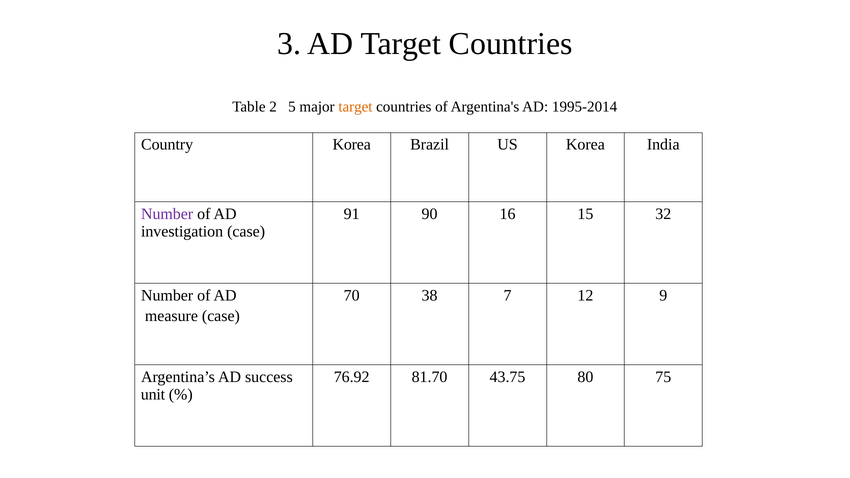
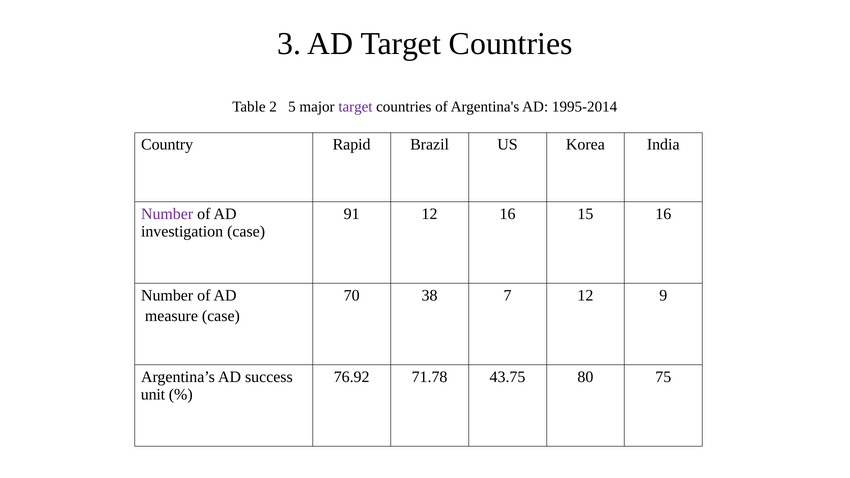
target at (355, 107) colour: orange -> purple
Country Korea: Korea -> Rapid
91 90: 90 -> 12
15 32: 32 -> 16
81.70: 81.70 -> 71.78
